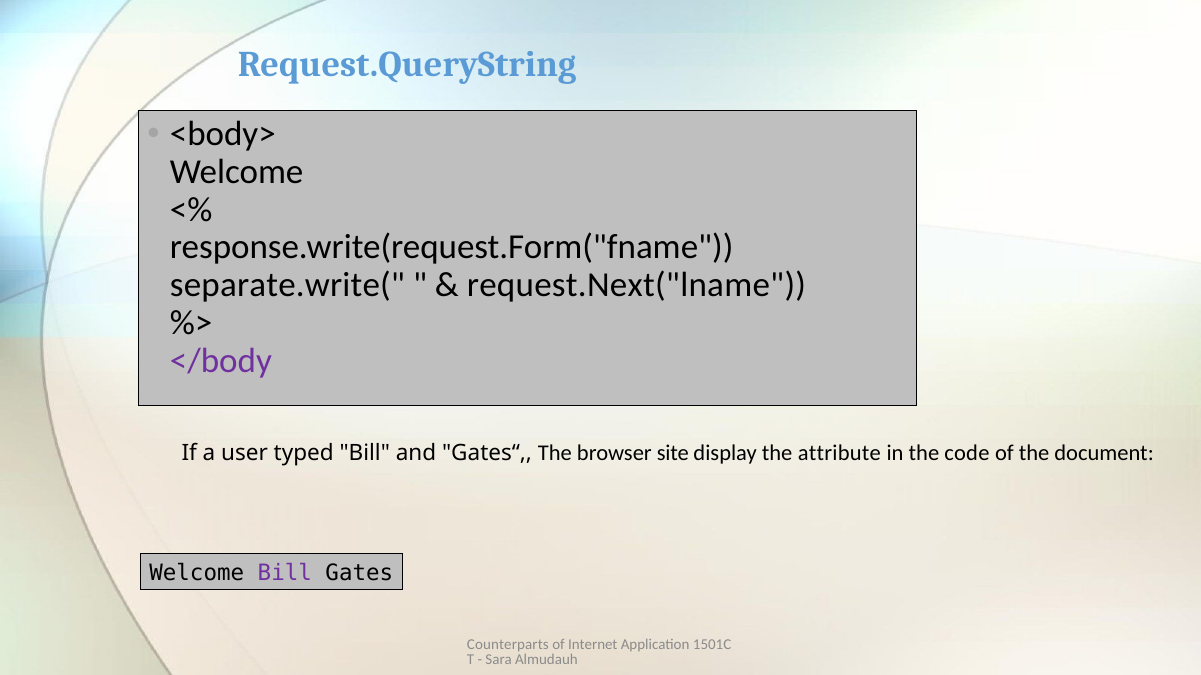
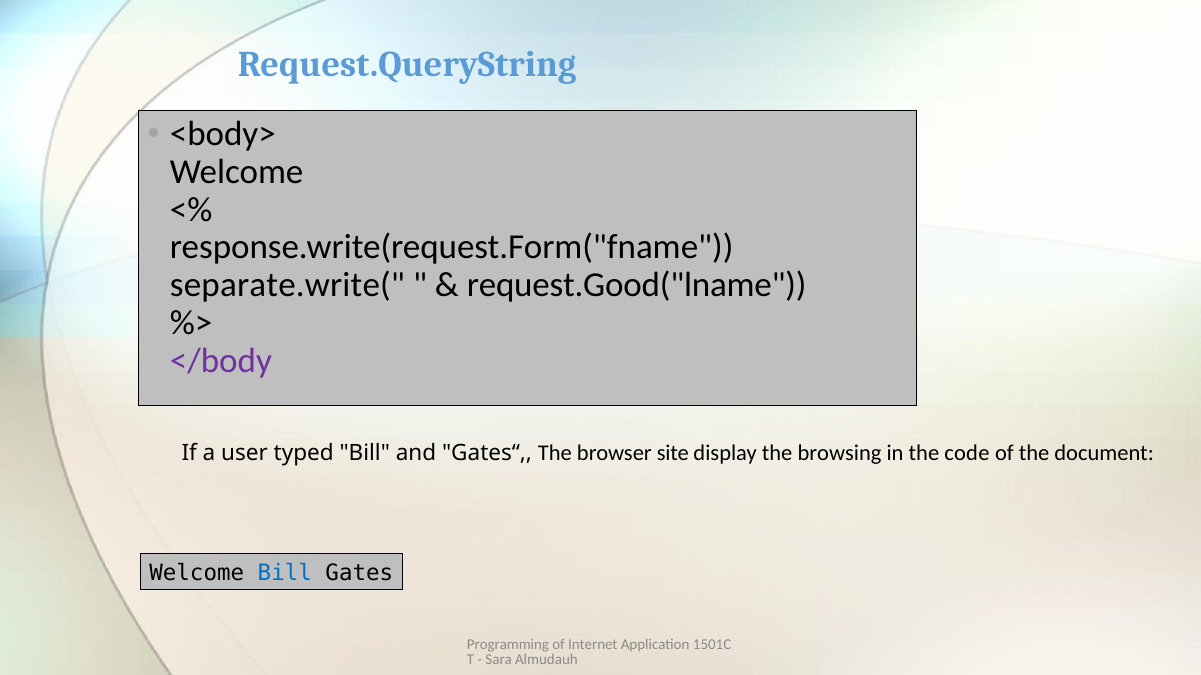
request.Next("lname: request.Next("lname -> request.Good("lname
attribute: attribute -> browsing
Bill at (285, 573) colour: purple -> blue
Counterparts: Counterparts -> Programming
